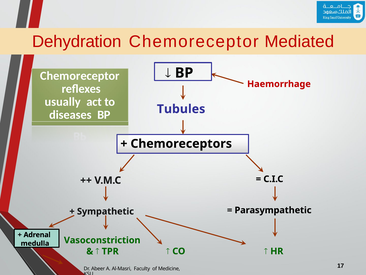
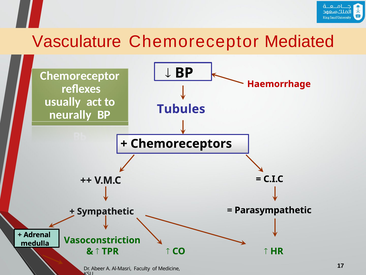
Dehydration: Dehydration -> Vasculature
diseases: diseases -> neurally
